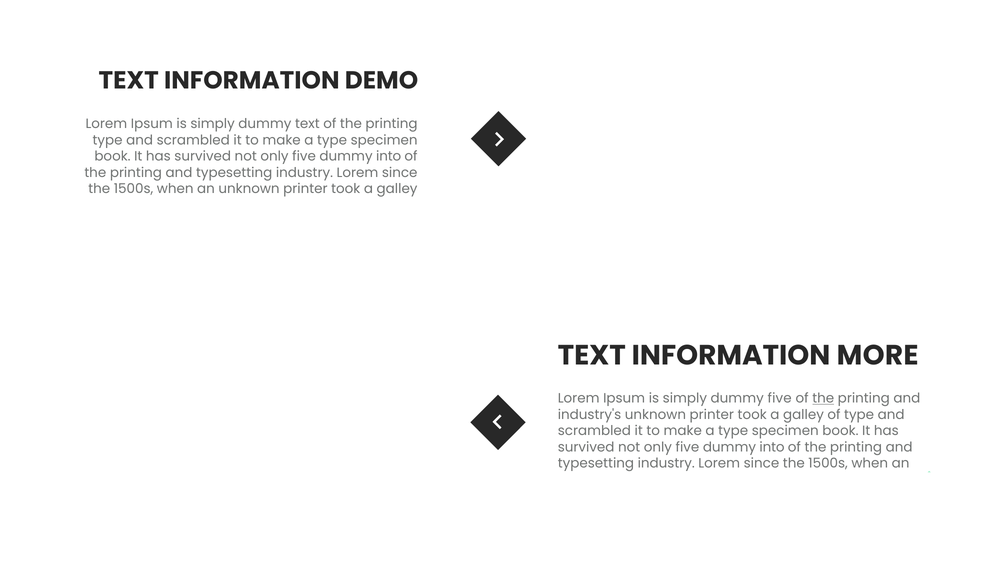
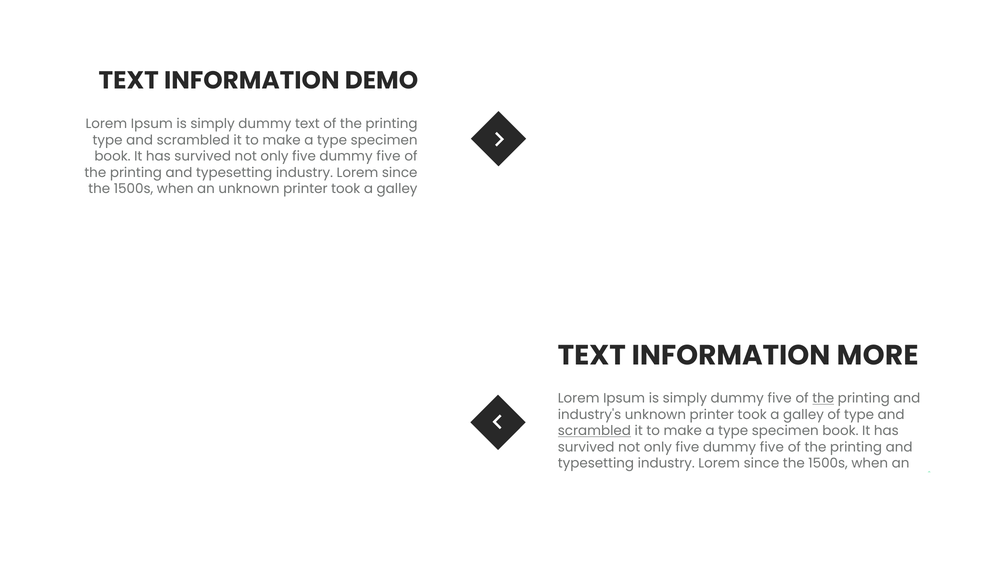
into at (389, 156): into -> five
scrambled at (594, 430) underline: none -> present
into at (772, 447): into -> five
